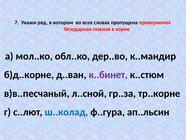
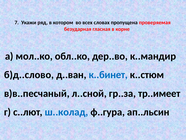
б)д..корне: б)д..корне -> б)д..слово
к..бинет colour: purple -> blue
тр..корне: тр..корне -> тр..имеет
